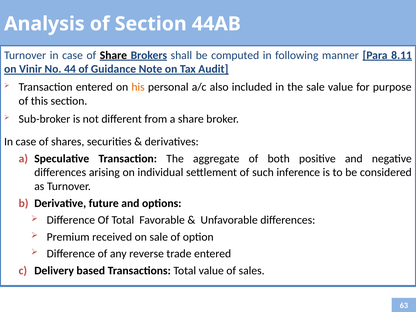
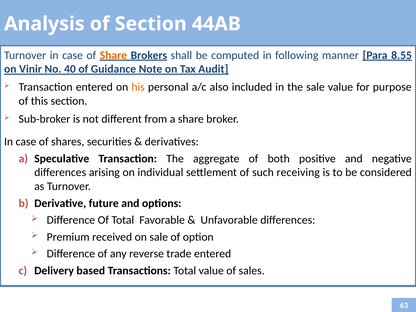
Share at (113, 55) colour: black -> orange
8.11: 8.11 -> 8.55
44: 44 -> 40
inference: inference -> receiving
